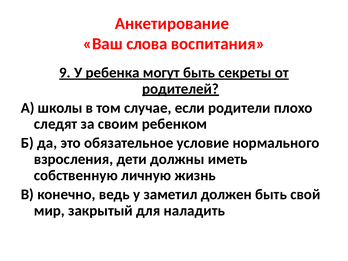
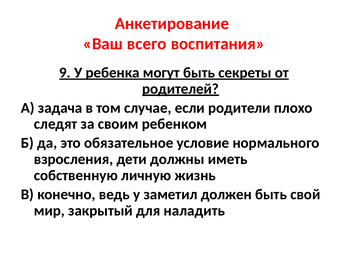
слова: слова -> всего
школы: школы -> задача
